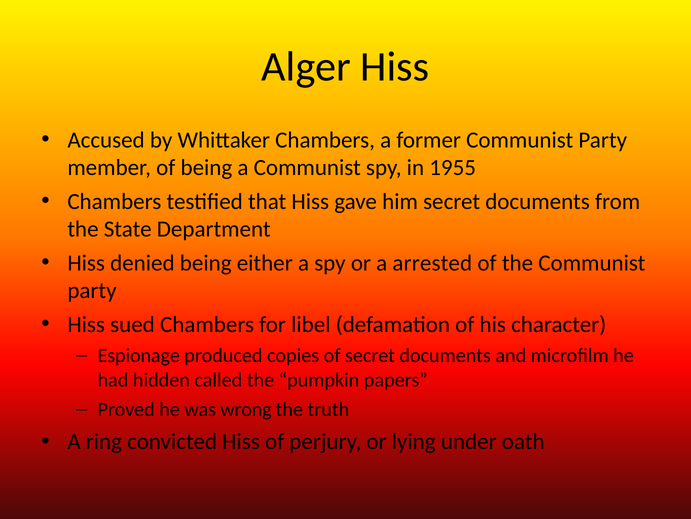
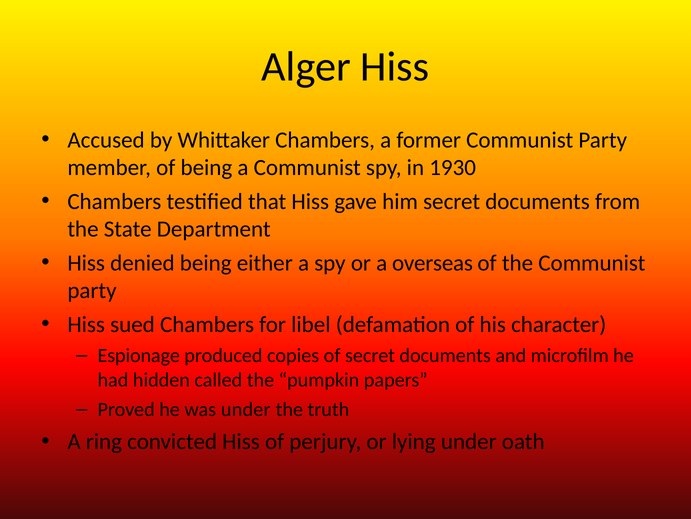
1955: 1955 -> 1930
arrested: arrested -> overseas
was wrong: wrong -> under
